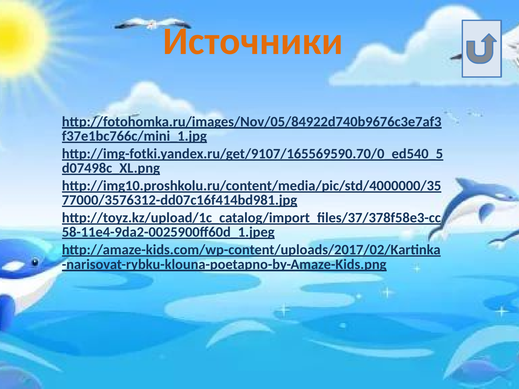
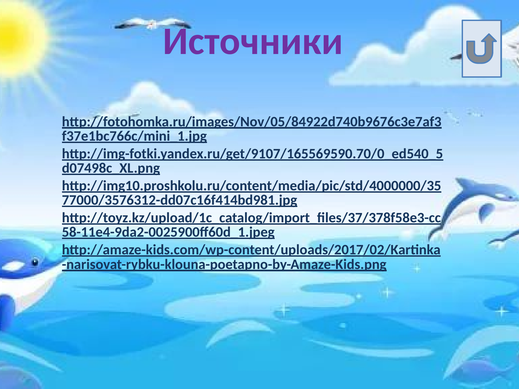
Источники colour: orange -> purple
